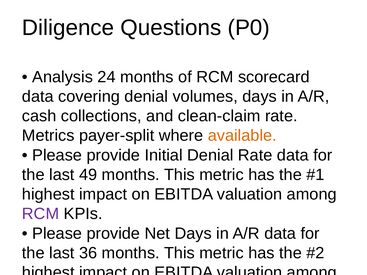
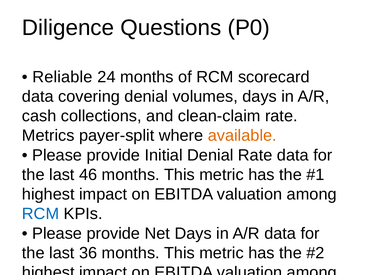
Analysis: Analysis -> Reliable
49: 49 -> 46
RCM at (41, 214) colour: purple -> blue
